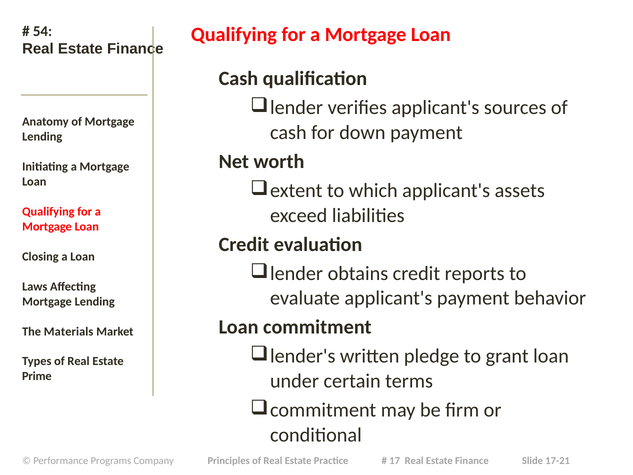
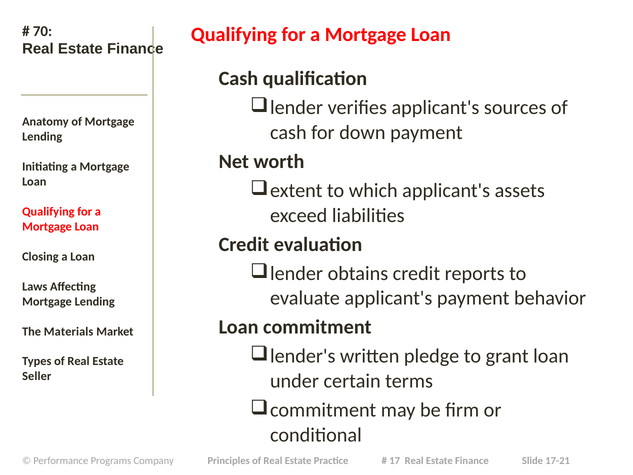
54: 54 -> 70
Prime: Prime -> Seller
